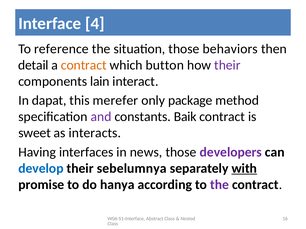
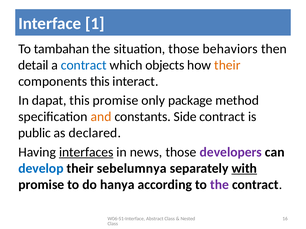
4: 4 -> 1
reference: reference -> tambahan
contract at (84, 65) colour: orange -> blue
button: button -> objects
their at (227, 65) colour: purple -> orange
components lain: lain -> this
this merefer: merefer -> promise
and colour: purple -> orange
Baik: Baik -> Side
sweet: sweet -> public
interacts: interacts -> declared
interfaces underline: none -> present
